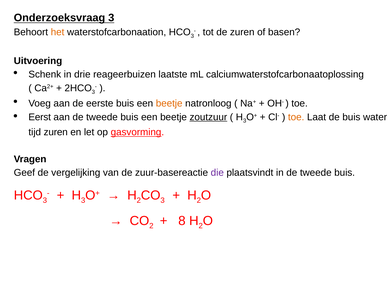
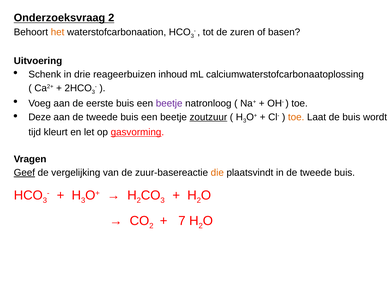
Onderzoeksvraag 3: 3 -> 2
laatste: laatste -> inhoud
beetje at (169, 103) colour: orange -> purple
Eerst: Eerst -> Deze
water: water -> wordt
tijd zuren: zuren -> kleurt
Geef underline: none -> present
die colour: purple -> orange
8: 8 -> 7
